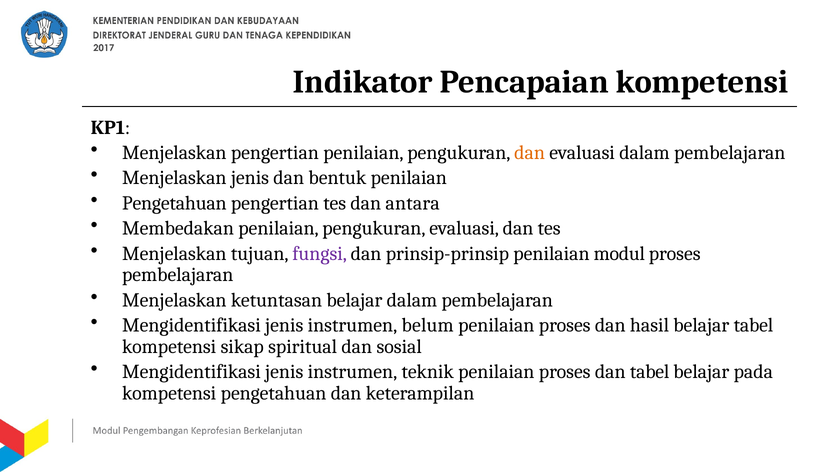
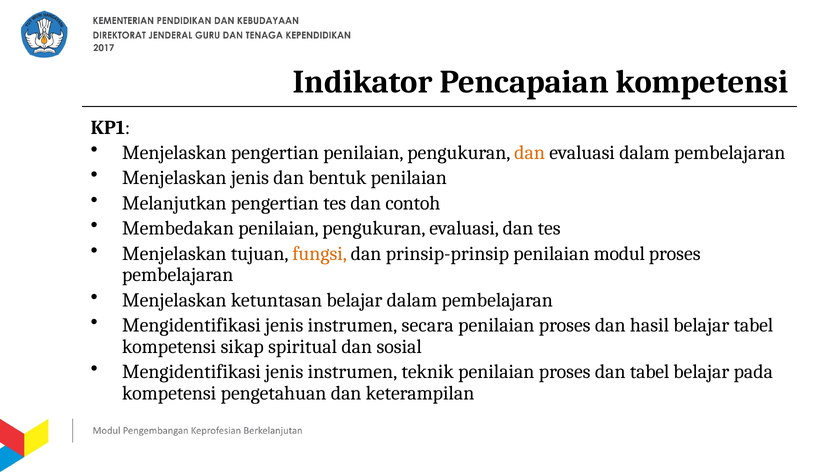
Pengetahuan at (174, 203): Pengetahuan -> Melanjutkan
antara: antara -> contoh
fungsi colour: purple -> orange
belum: belum -> secara
